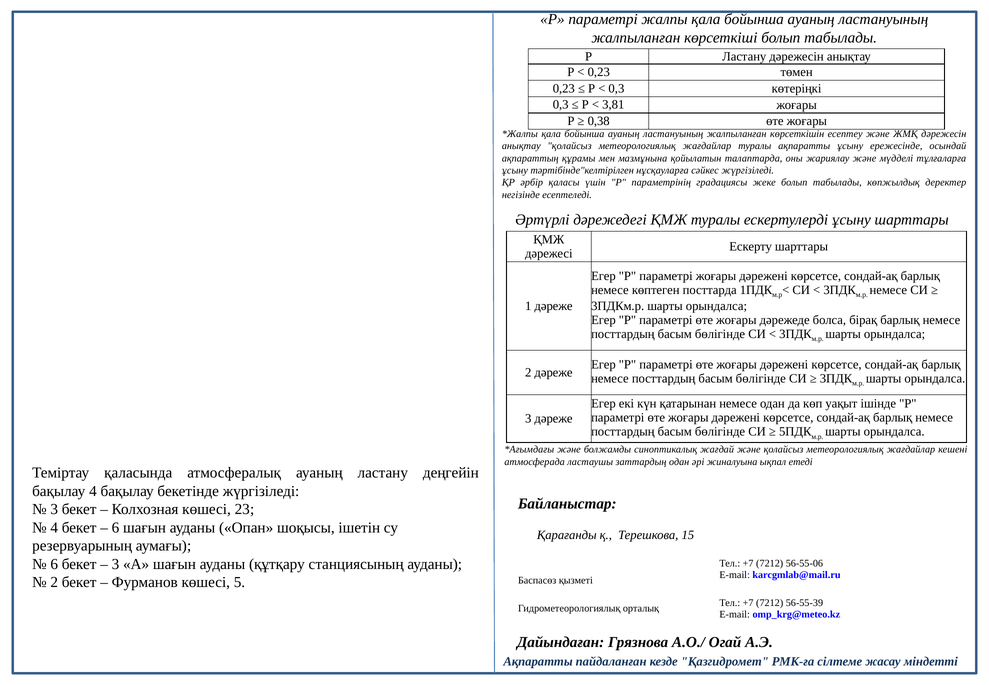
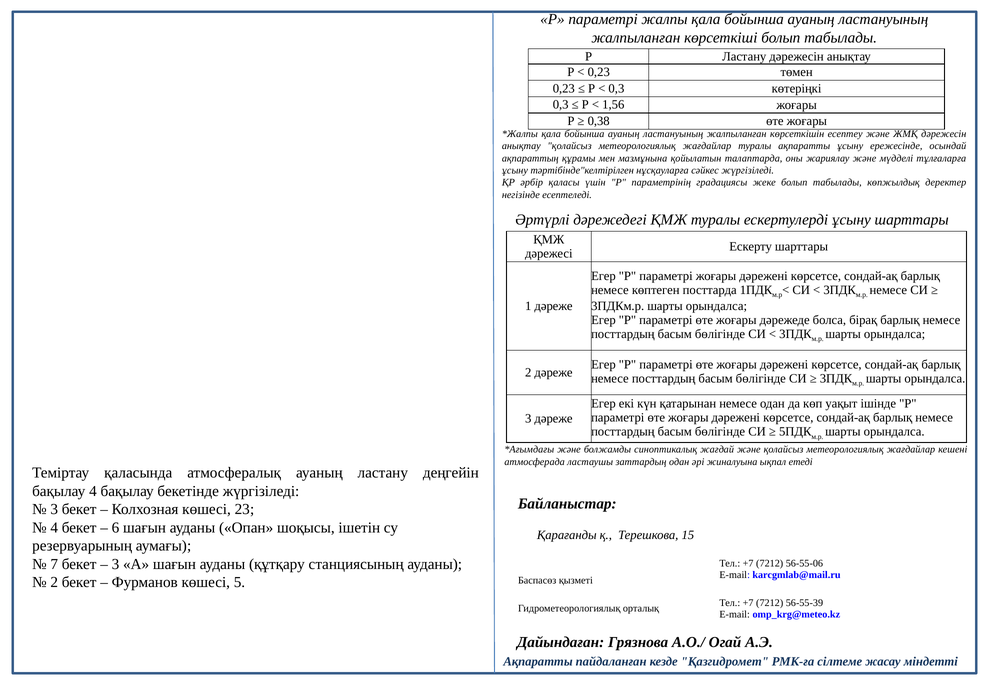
3,81: 3,81 -> 1,56
6 at (54, 564): 6 -> 7
